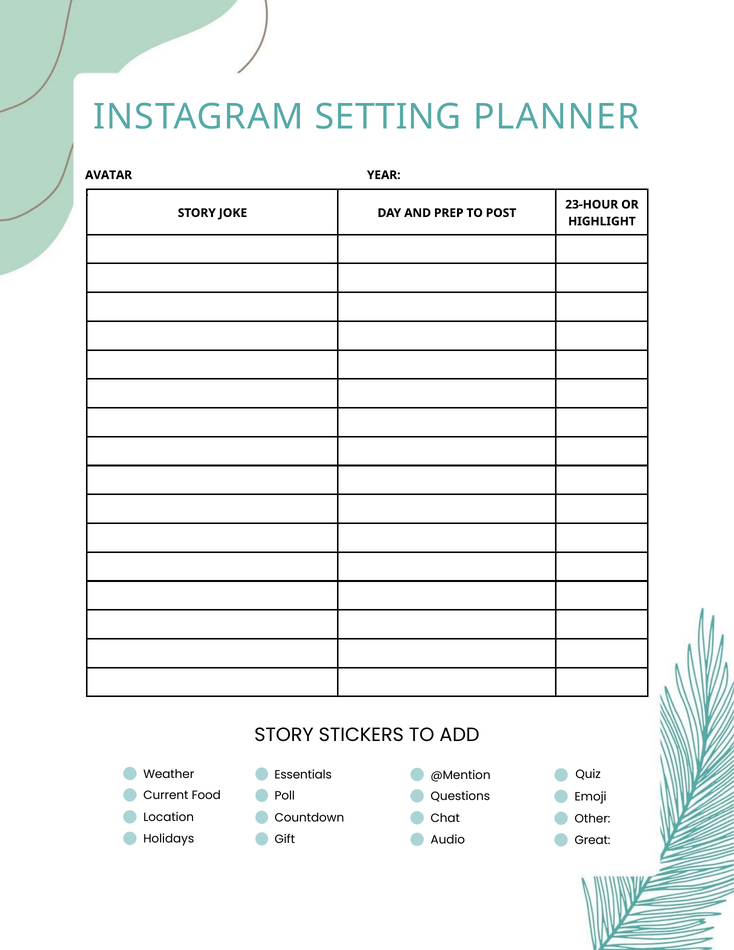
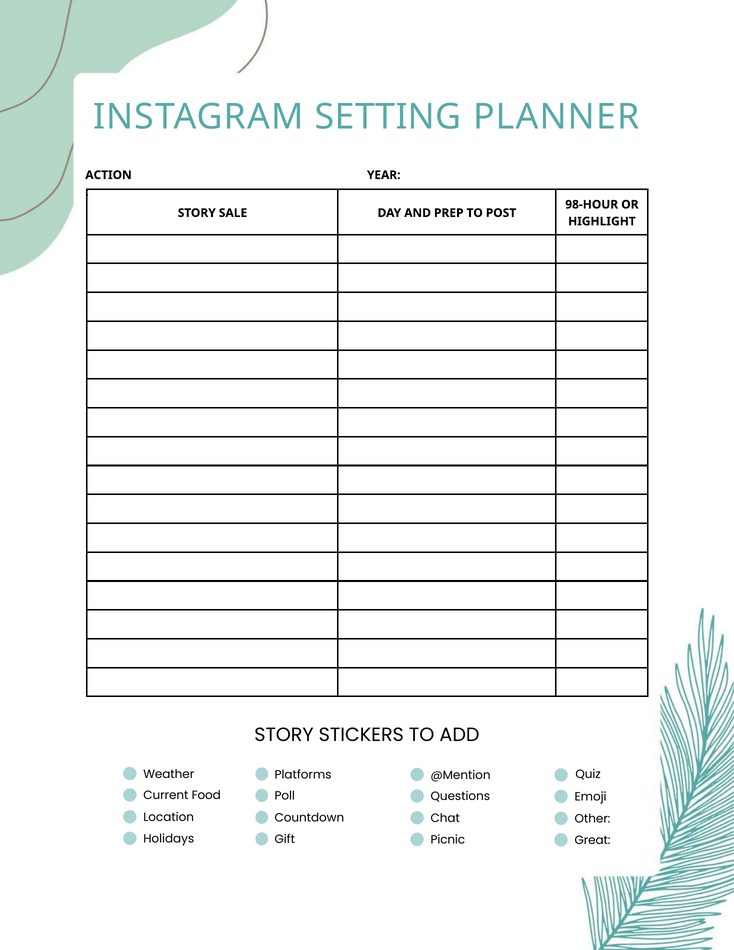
AVATAR: AVATAR -> ACTION
23-HOUR: 23-HOUR -> 98-HOUR
JOKE: JOKE -> SALE
Essentials: Essentials -> Platforms
Audio: Audio -> Picnic
